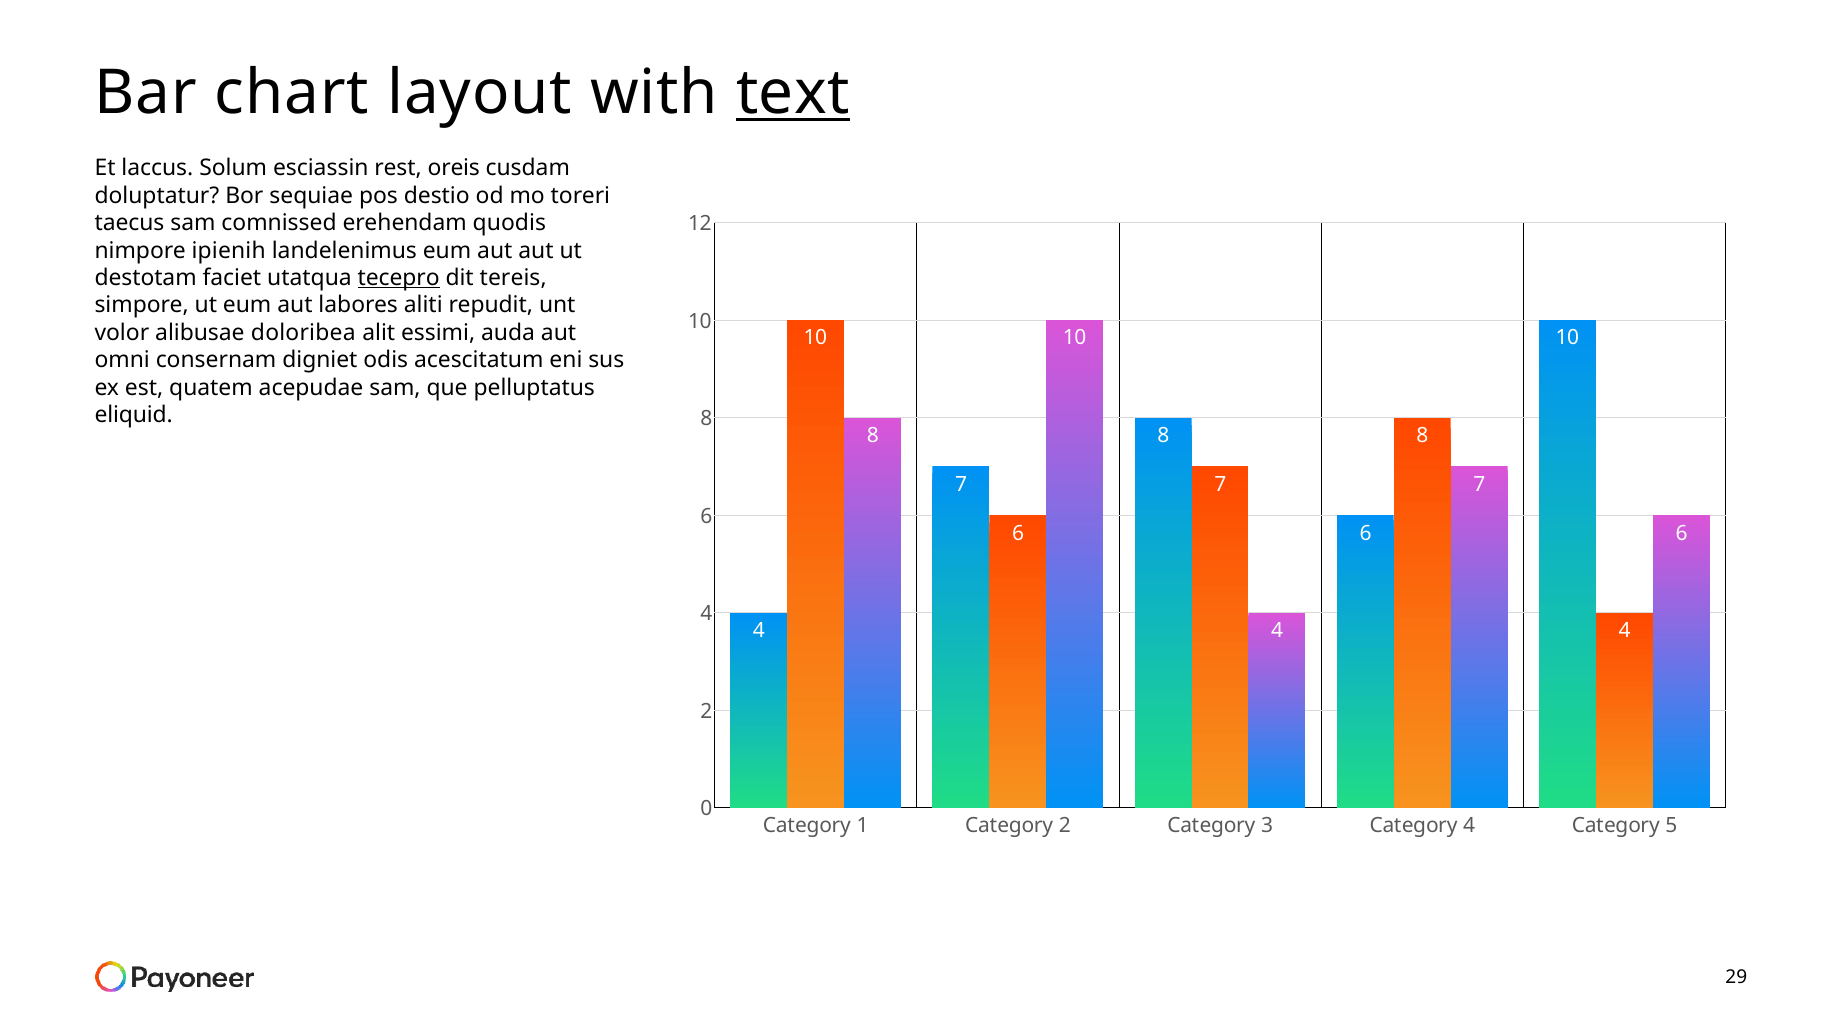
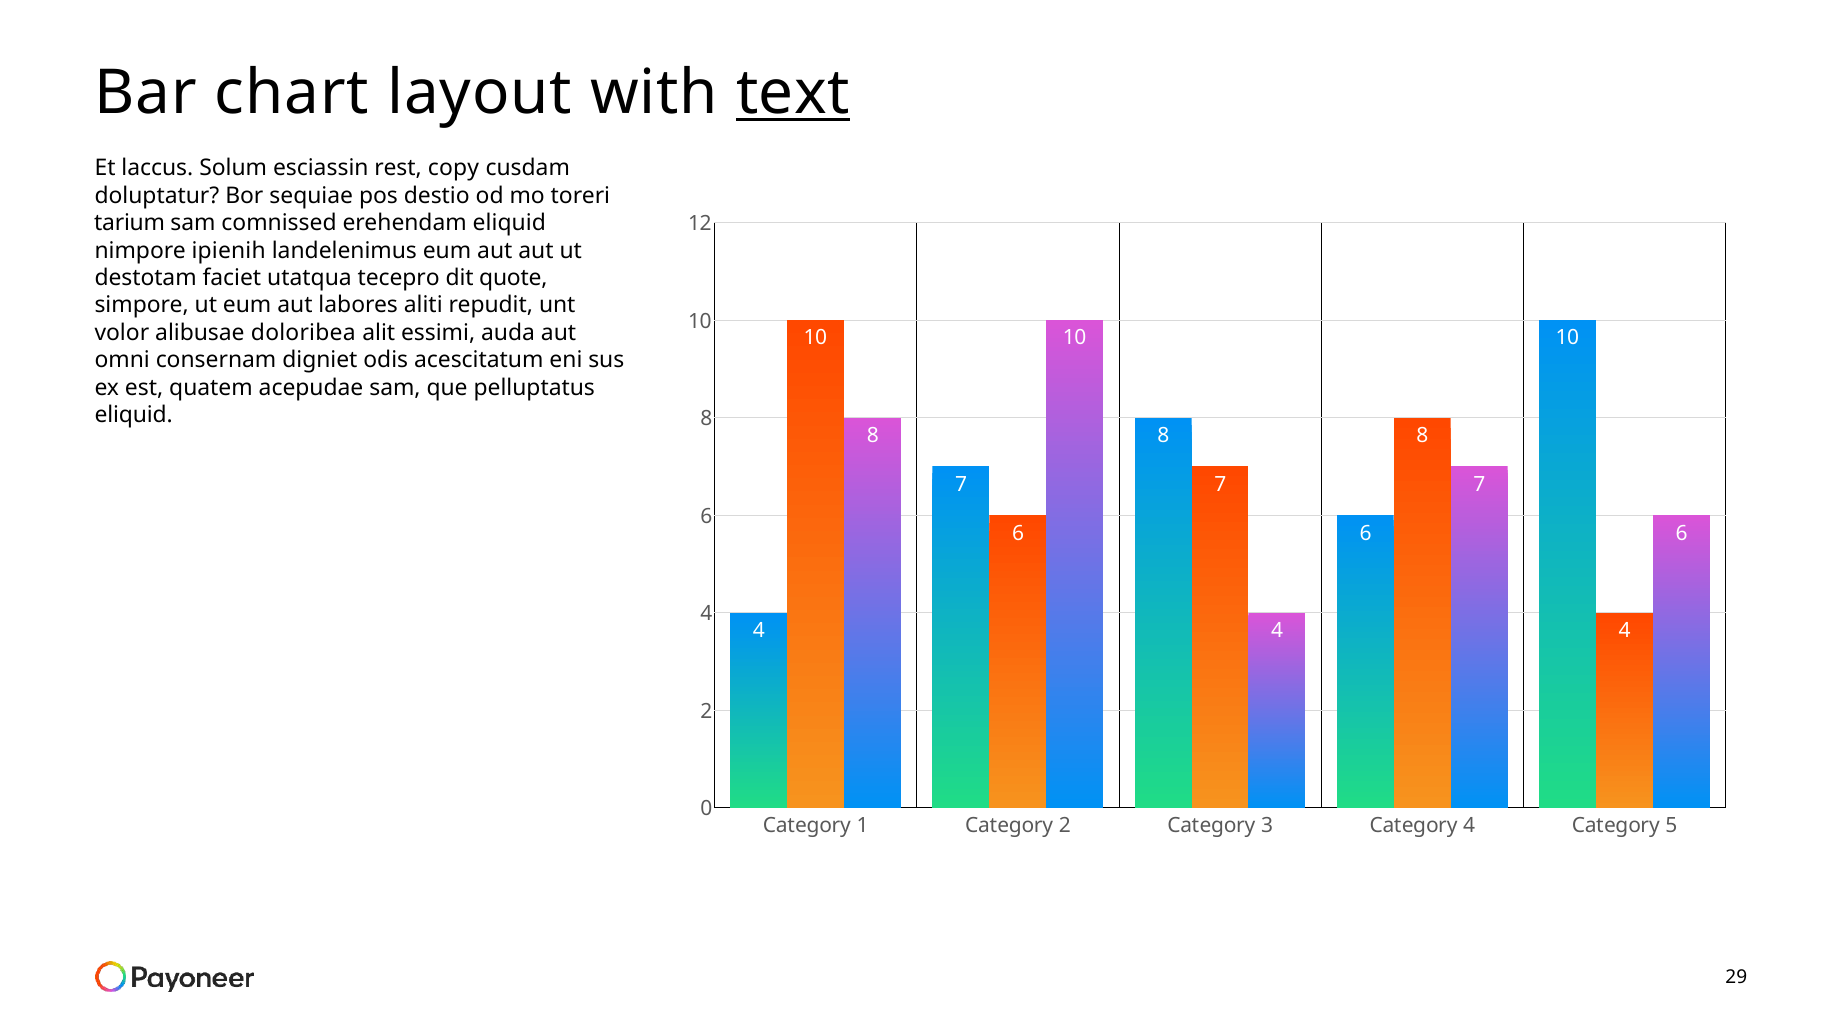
oreis: oreis -> copy
taecus: taecus -> tarium
erehendam quodis: quodis -> eliquid
tecepro underline: present -> none
tereis: tereis -> quote
